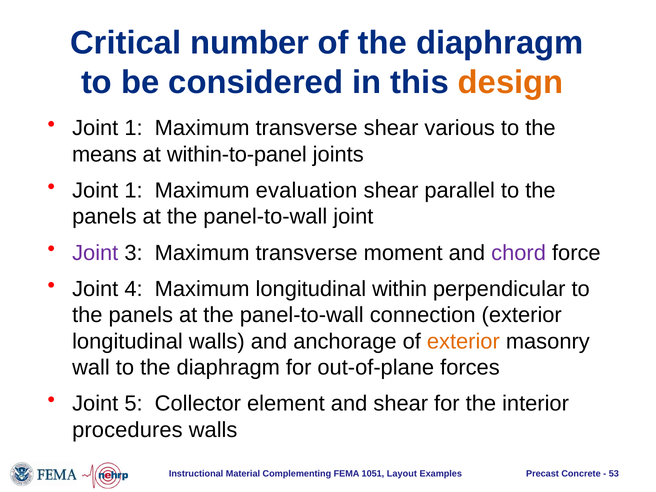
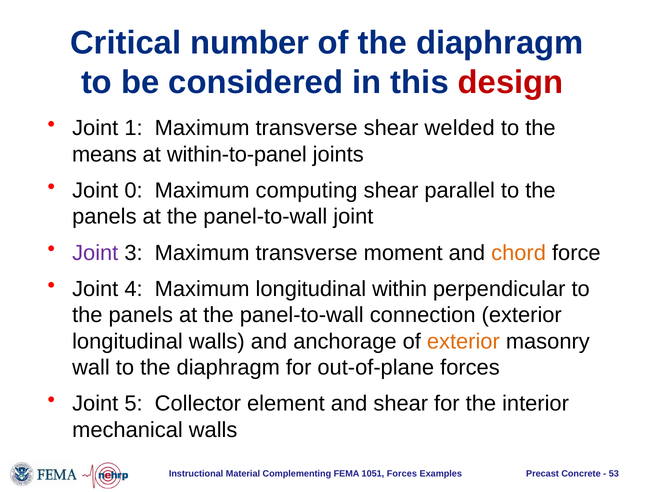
design colour: orange -> red
various: various -> welded
1 at (134, 191): 1 -> 0
evaluation: evaluation -> computing
chord colour: purple -> orange
procedures: procedures -> mechanical
Layout at (402, 474): Layout -> Forces
